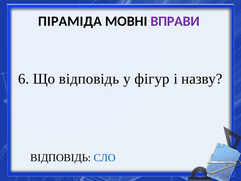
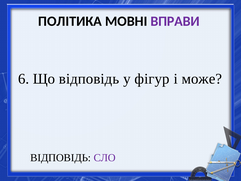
ПІРАМІДА: ПІРАМІДА -> ПОЛІТИКА
назву: назву -> може
СЛО colour: blue -> purple
